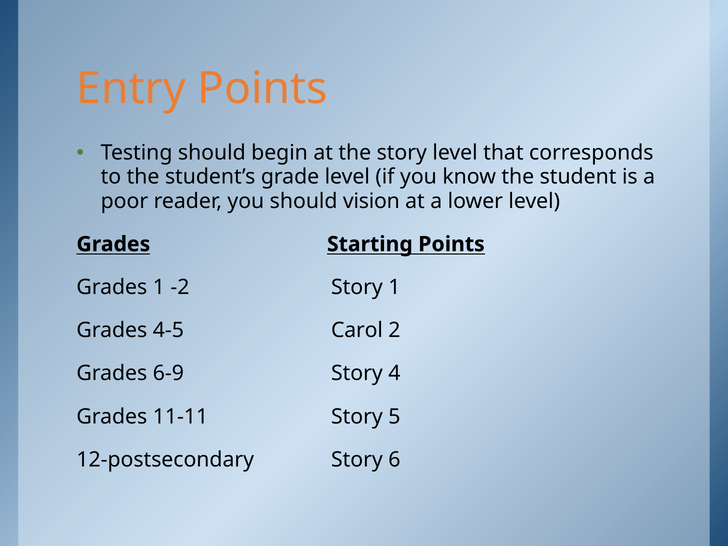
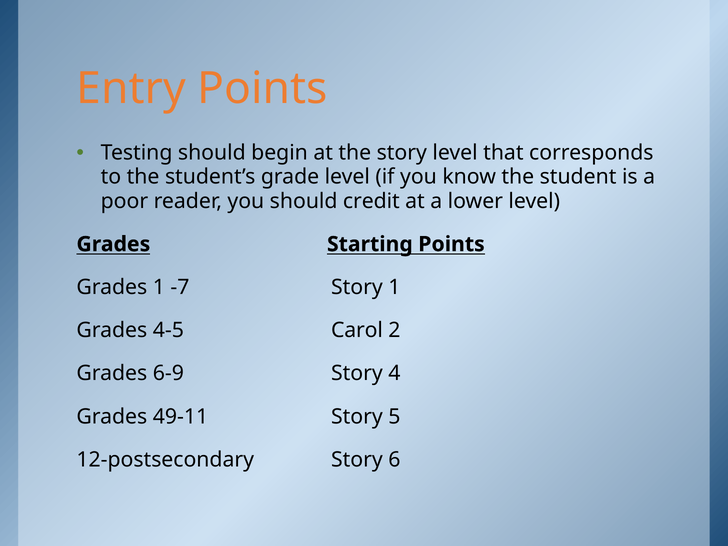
vision: vision -> credit
-2: -2 -> -7
11-11: 11-11 -> 49-11
